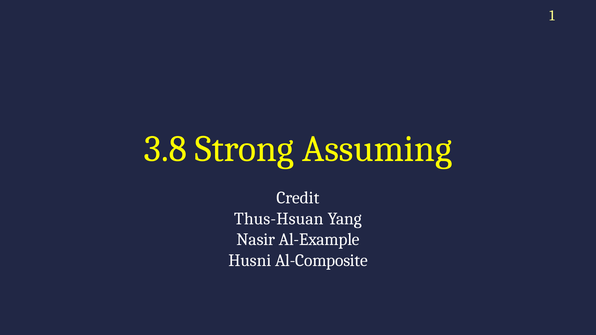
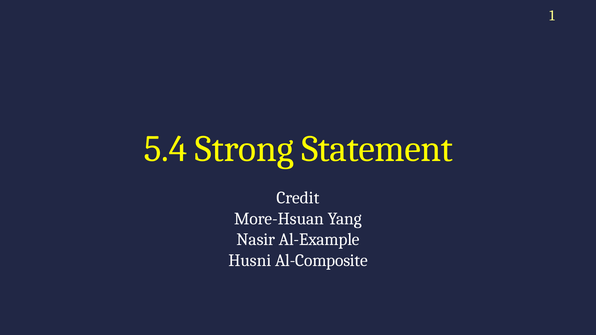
3.8: 3.8 -> 5.4
Assuming: Assuming -> Statement
Thus-Hsuan: Thus-Hsuan -> More-Hsuan
